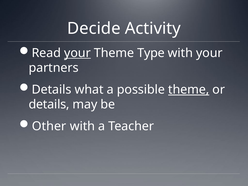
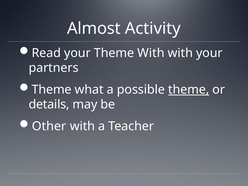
Decide: Decide -> Almost
your at (77, 53) underline: present -> none
Theme Type: Type -> With
Details at (52, 90): Details -> Theme
